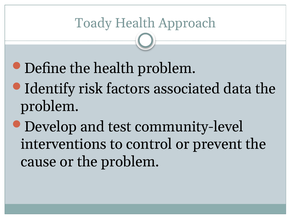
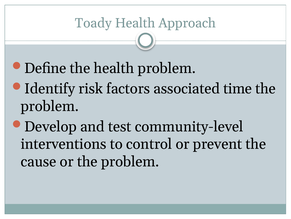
data: data -> time
